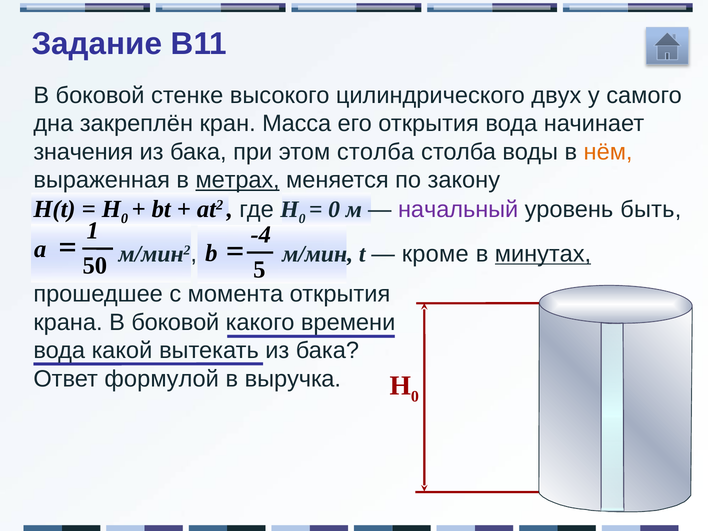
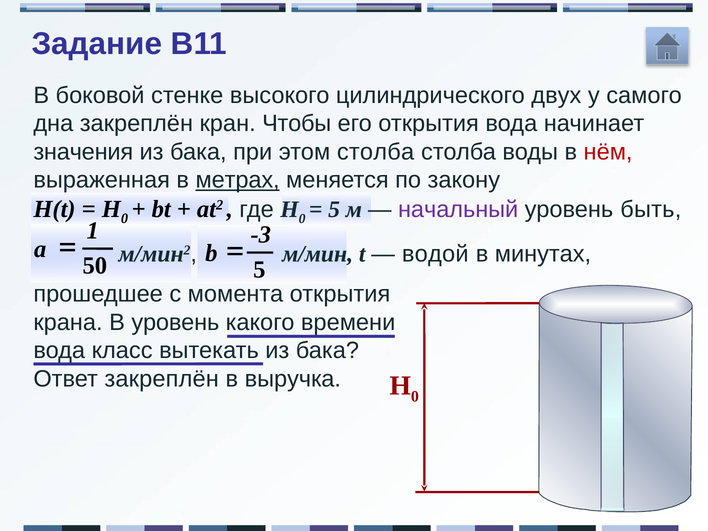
Масса: Масса -> Чтобы
нём colour: orange -> red
0 at (334, 209): 0 -> 5
-4: -4 -> -3
кроме: кроме -> водой
минутах underline: present -> none
крана В боковой: боковой -> уровень
какой: какой -> класс
Ответ формулой: формулой -> закреплён
